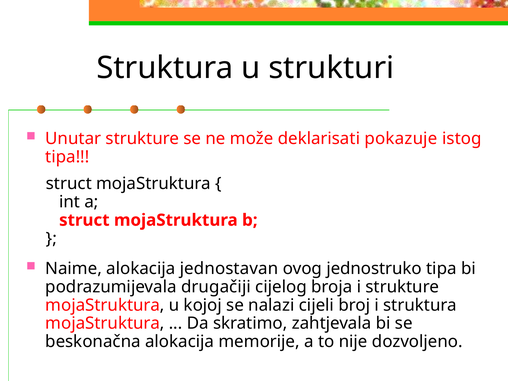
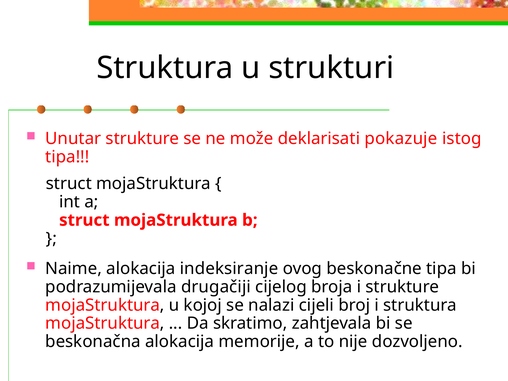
jednostavan: jednostavan -> indeksiranje
jednostruko: jednostruko -> beskonačne
